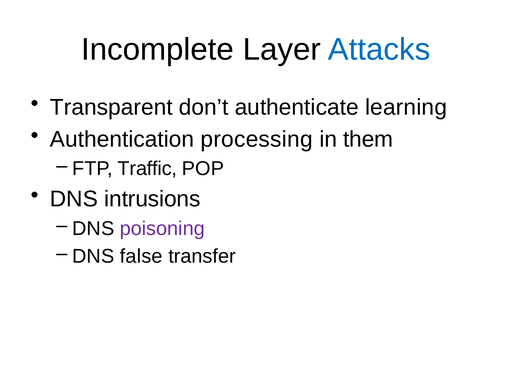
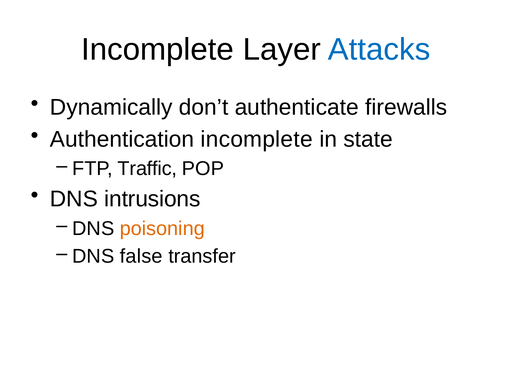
Transparent: Transparent -> Dynamically
learning: learning -> firewalls
Authentication processing: processing -> incomplete
them: them -> state
poisoning colour: purple -> orange
